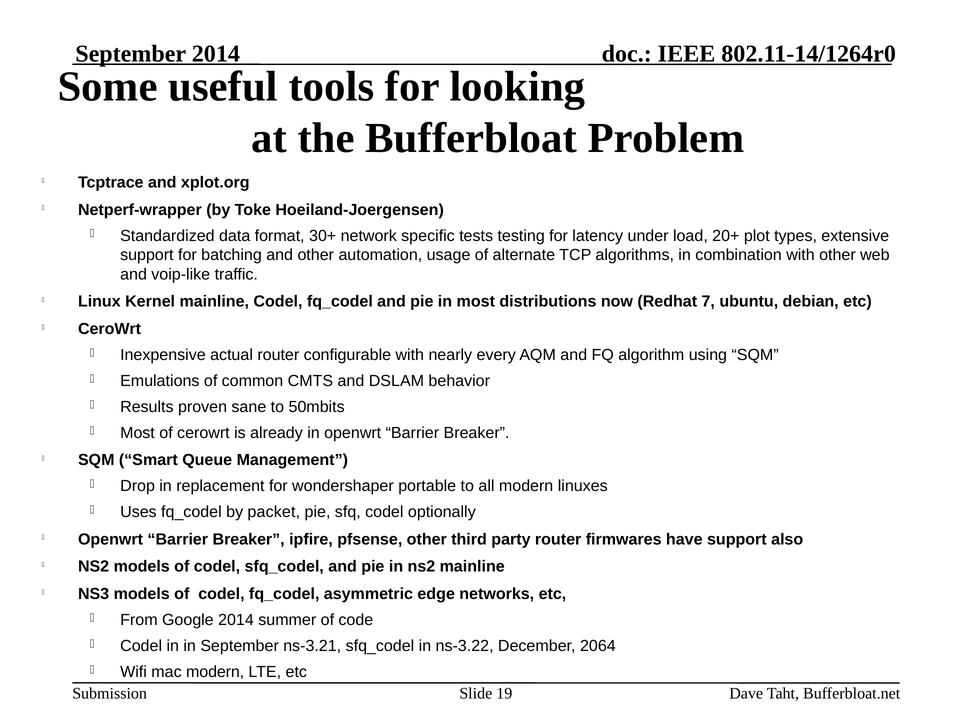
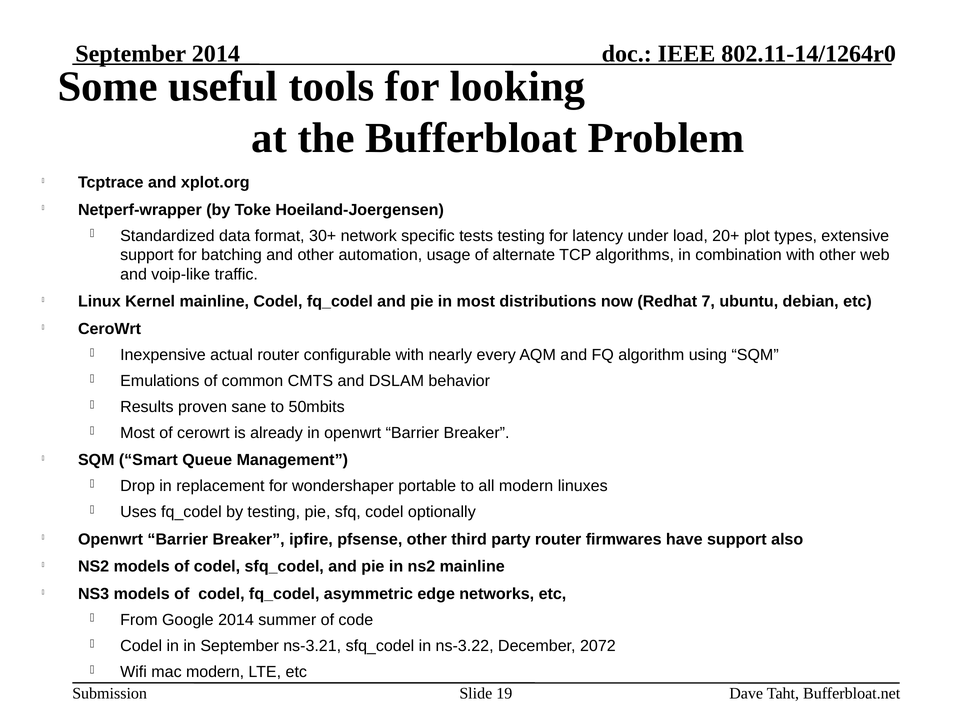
by packet: packet -> testing
2064: 2064 -> 2072
